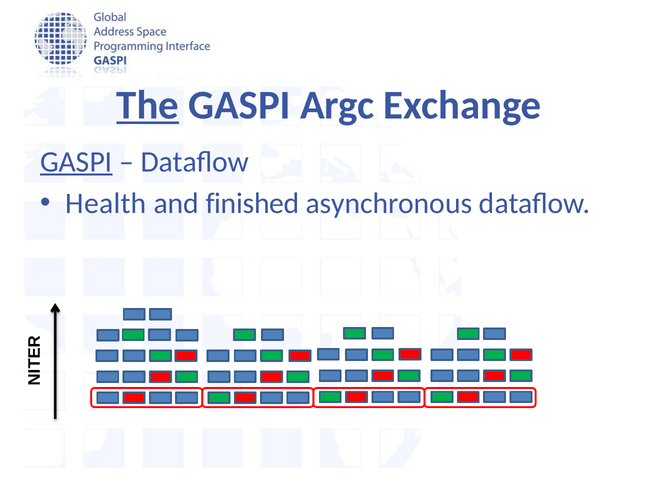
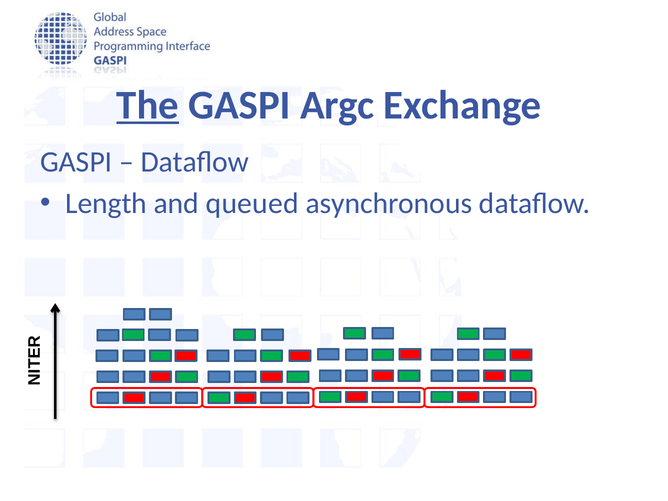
GASPI at (76, 162) underline: present -> none
Health: Health -> Length
finished: finished -> queued
